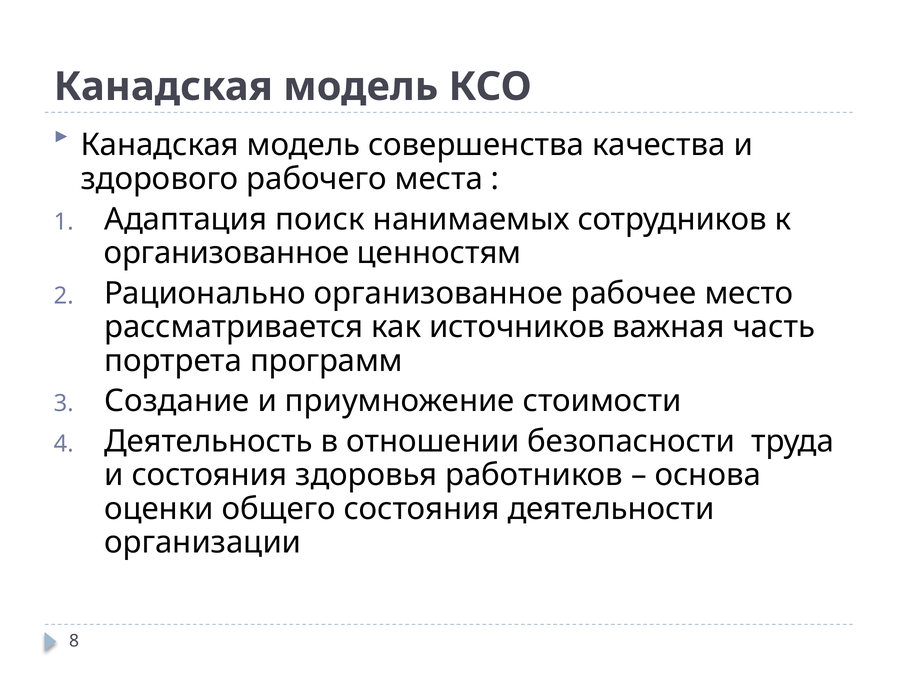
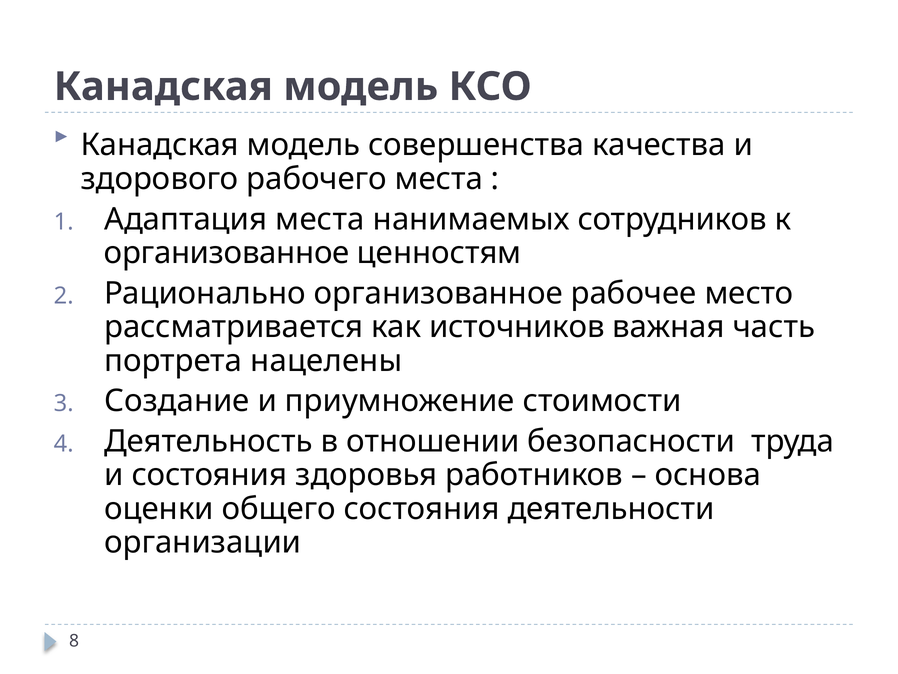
Адаптация поиск: поиск -> места
программ: программ -> нацелены
